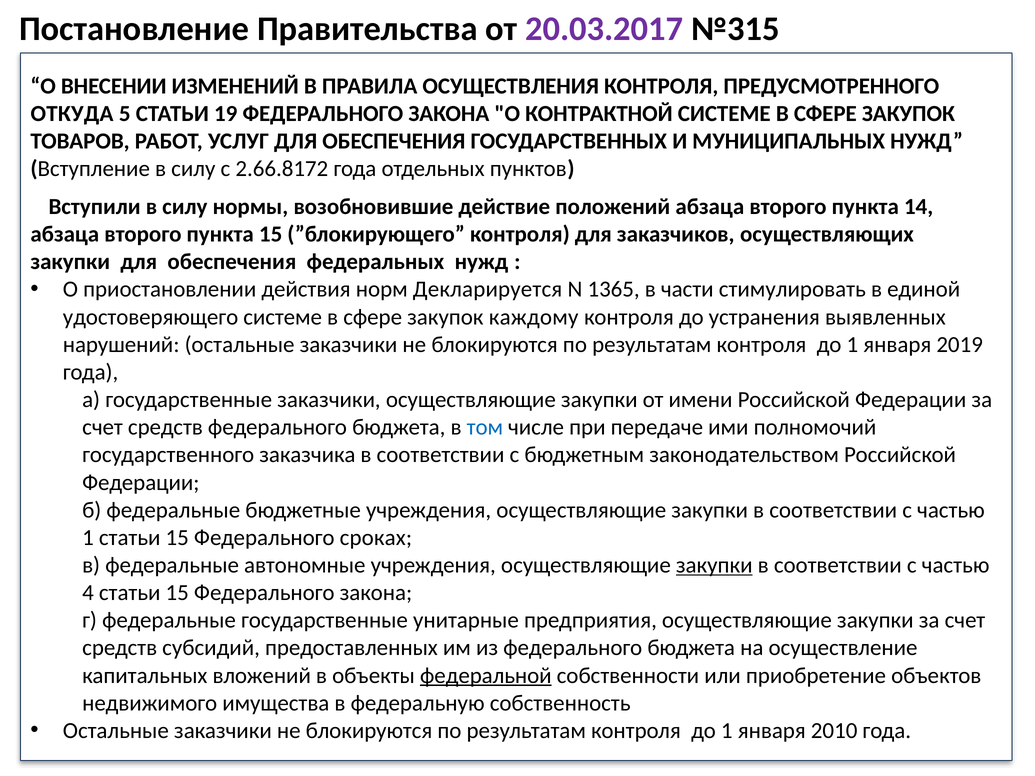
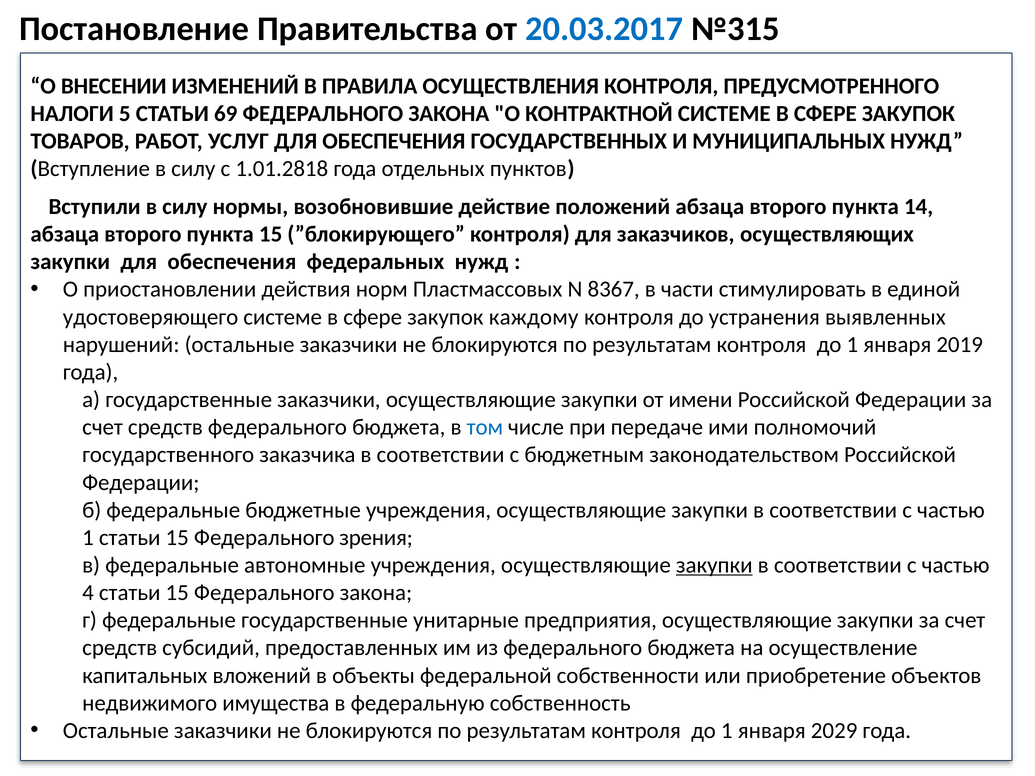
20.03.2017 colour: purple -> blue
ОТКУДА: ОТКУДА -> НАЛОГИ
19: 19 -> 69
2.66.8172: 2.66.8172 -> 1.01.2818
Декларируется: Декларируется -> Пластмассовых
1365: 1365 -> 8367
сроках: сроках -> зрения
федеральной underline: present -> none
2010: 2010 -> 2029
